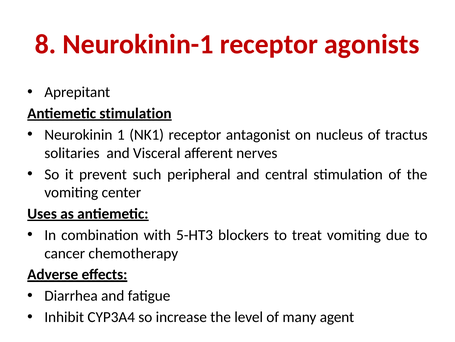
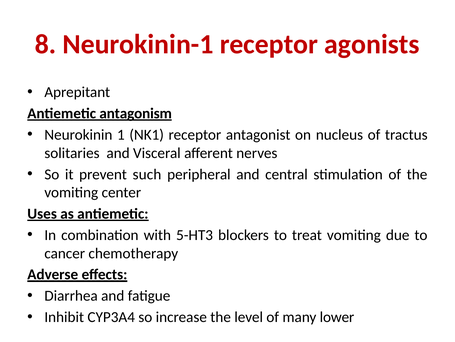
Antiemetic stimulation: stimulation -> antagonism
agent: agent -> lower
